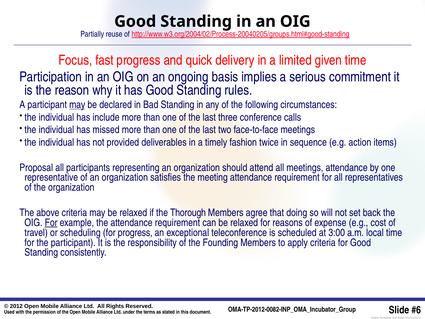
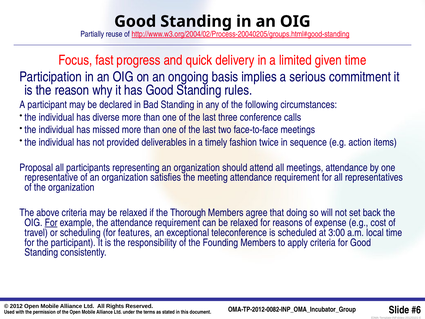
may at (77, 105) underline: present -> none
include: include -> diverse
for progress: progress -> features
